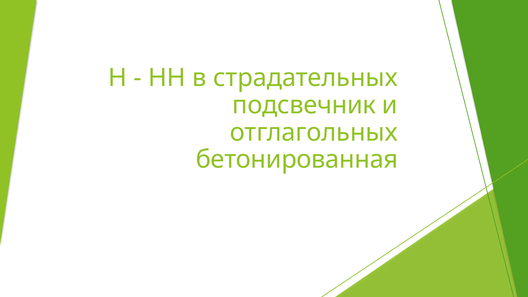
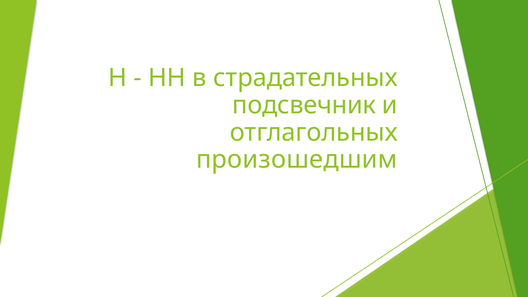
бетонированная: бетонированная -> произошедшим
